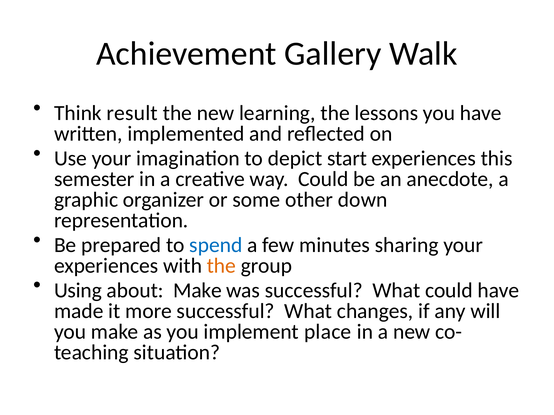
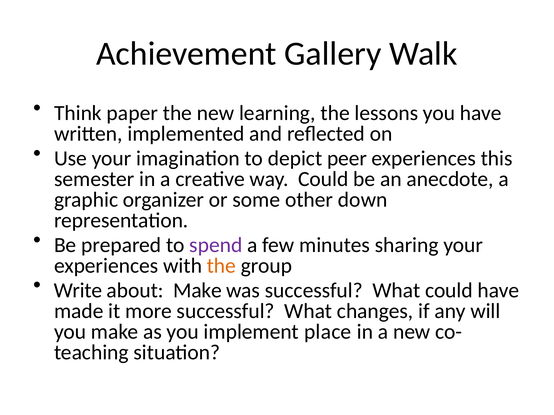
result: result -> paper
start: start -> peer
spend colour: blue -> purple
Using: Using -> Write
